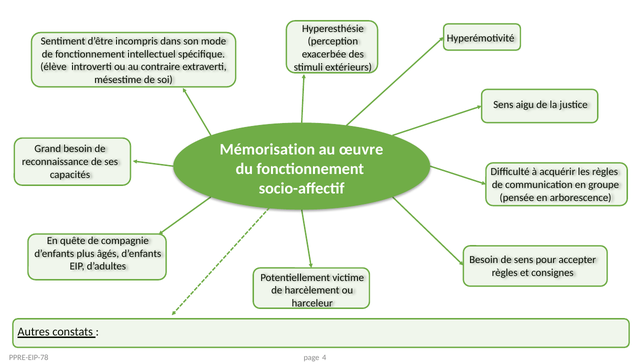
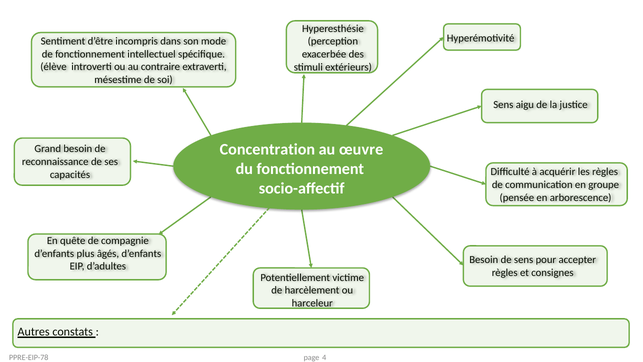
Mémorisation: Mémorisation -> Concentration
